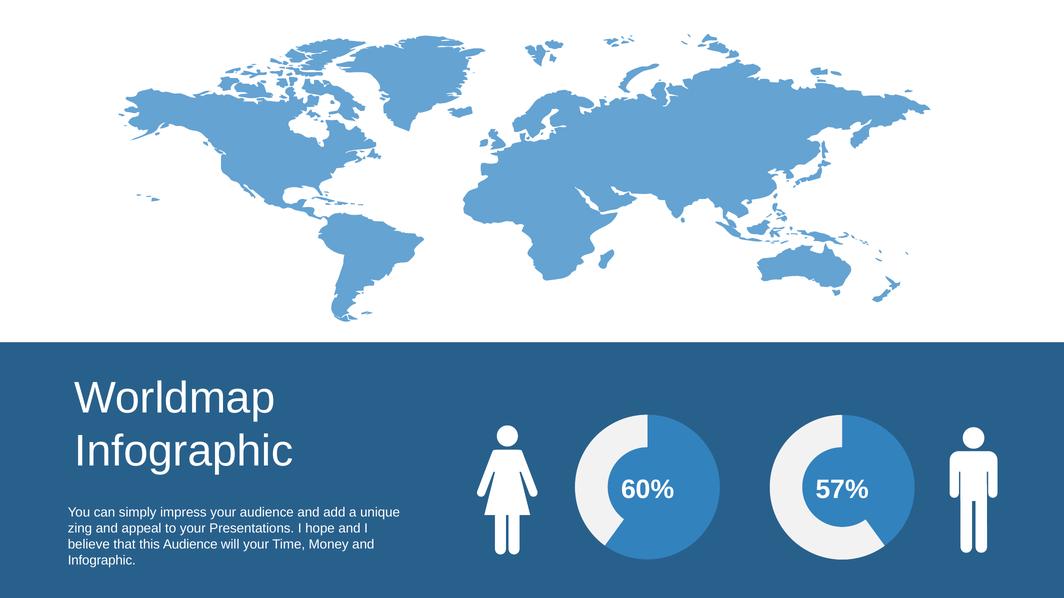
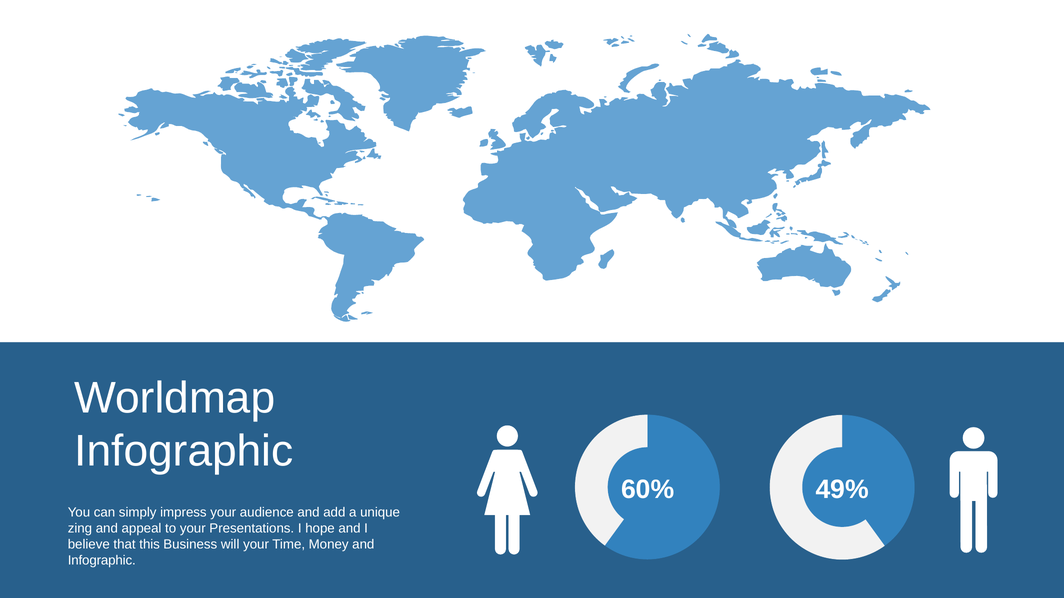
57%: 57% -> 49%
this Audience: Audience -> Business
